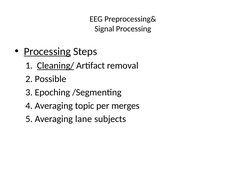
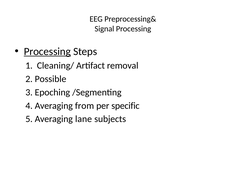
Cleaning/ underline: present -> none
topic: topic -> from
merges: merges -> specific
